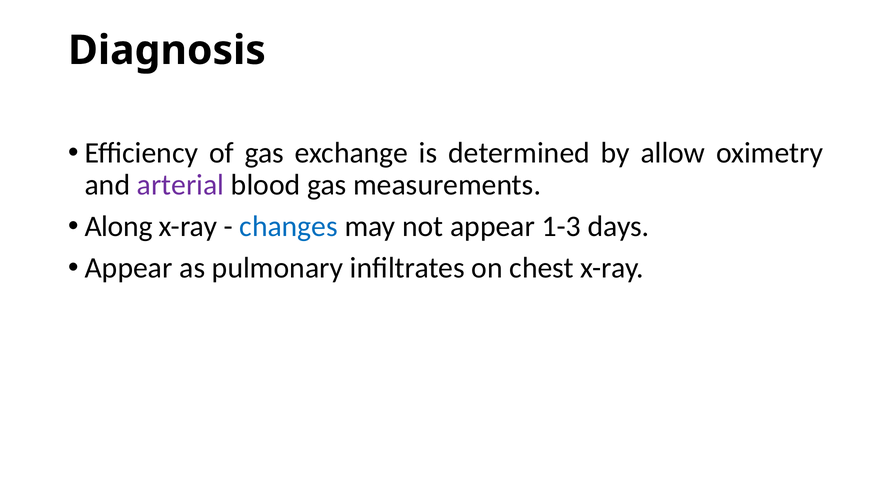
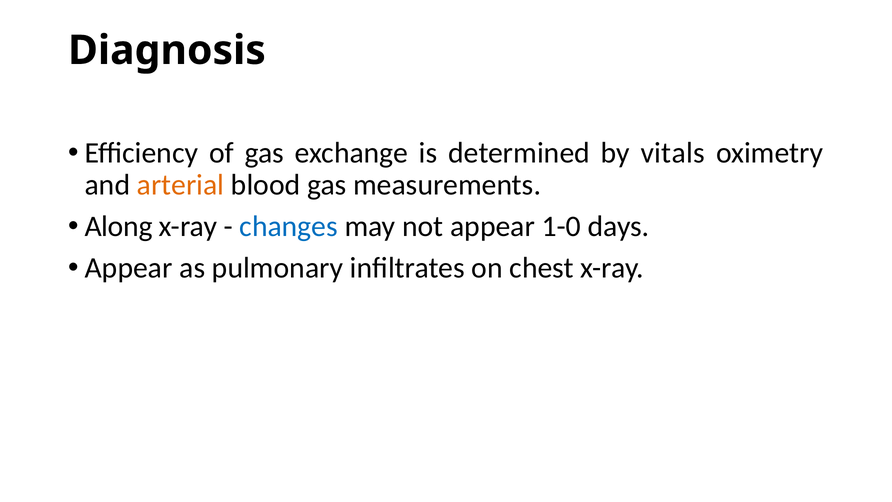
allow: allow -> vitals
arterial colour: purple -> orange
1-3: 1-3 -> 1-0
